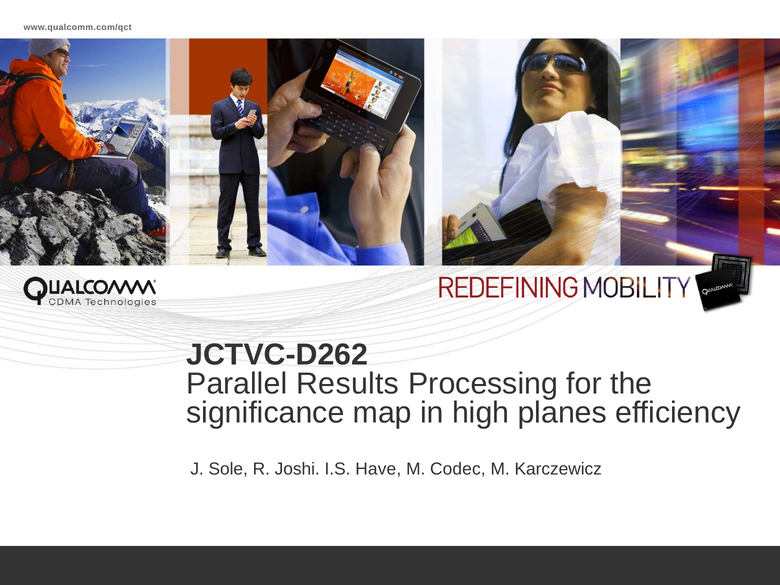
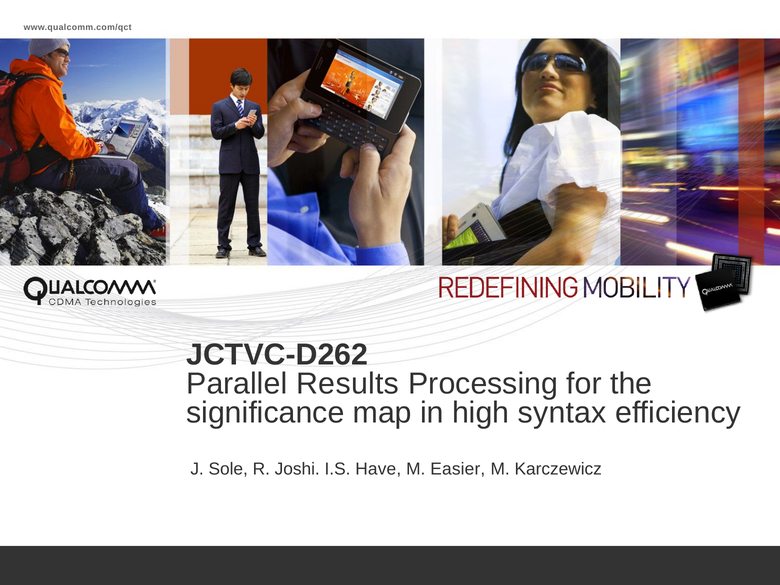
planes: planes -> syntax
Codec: Codec -> Easier
